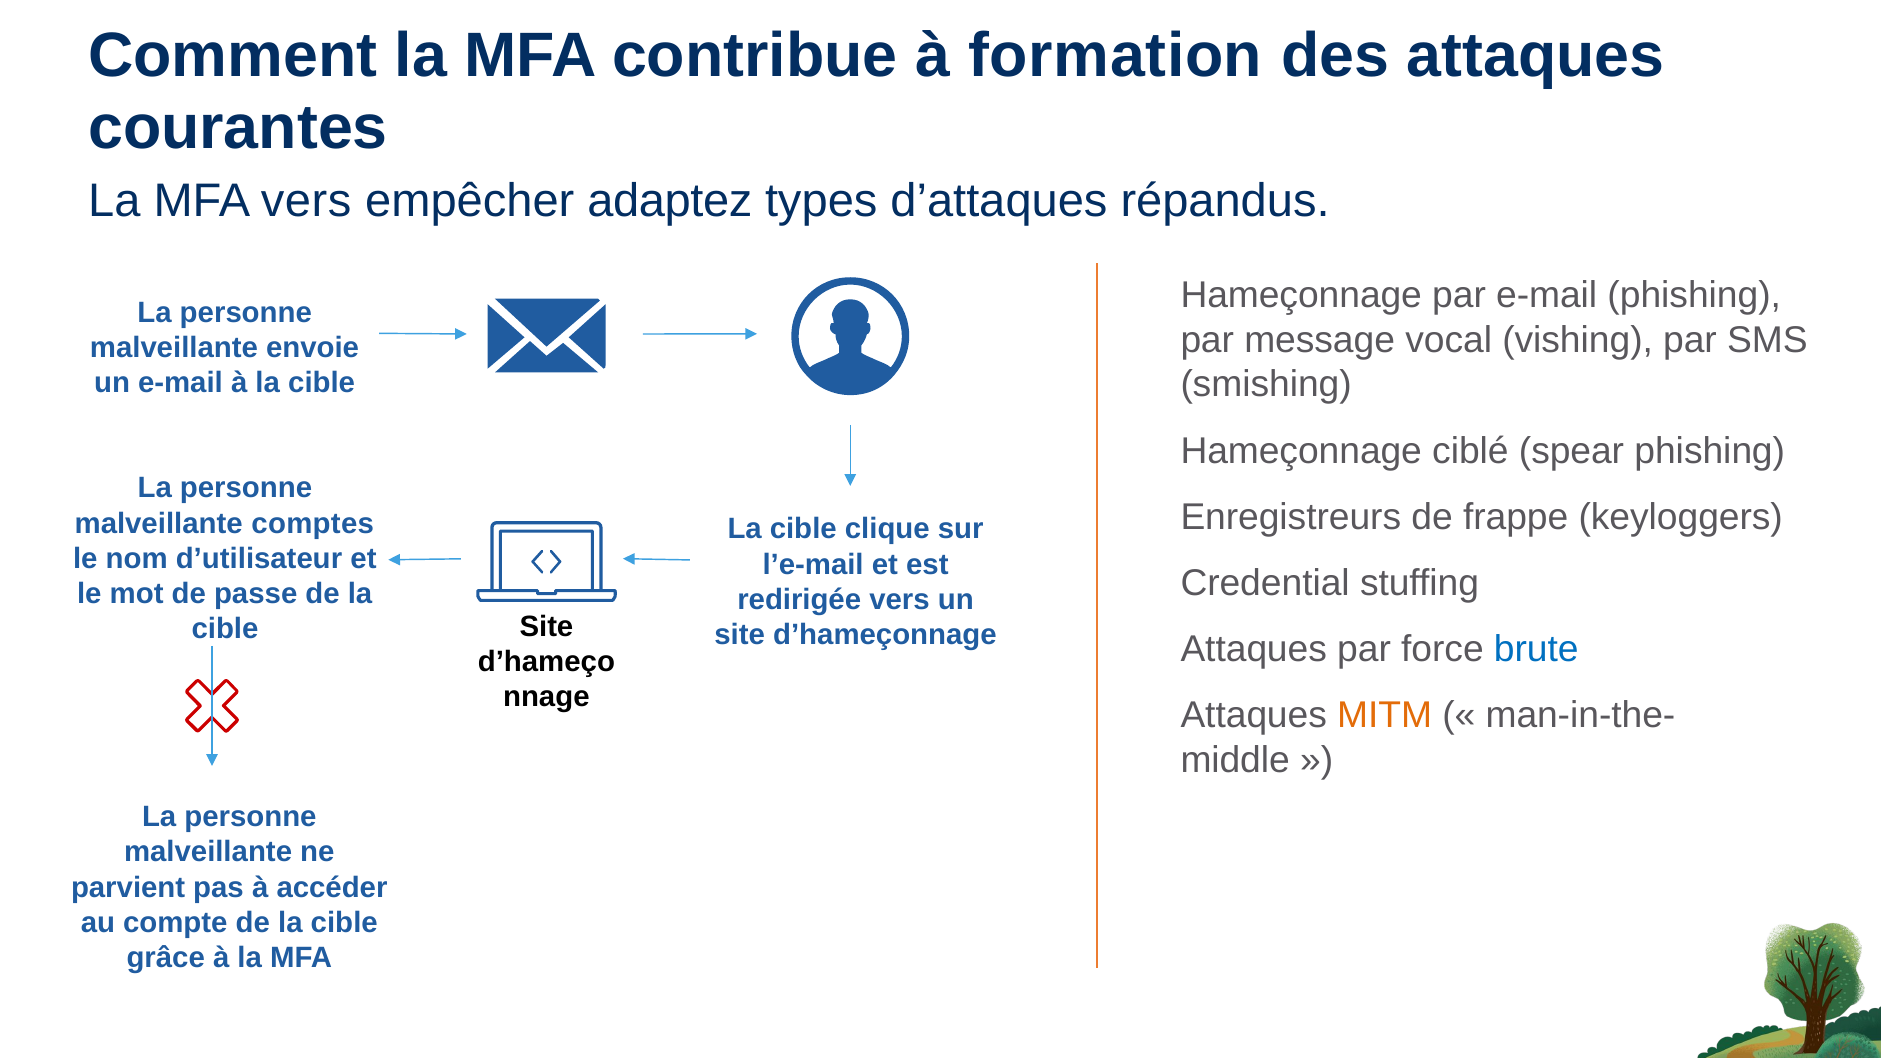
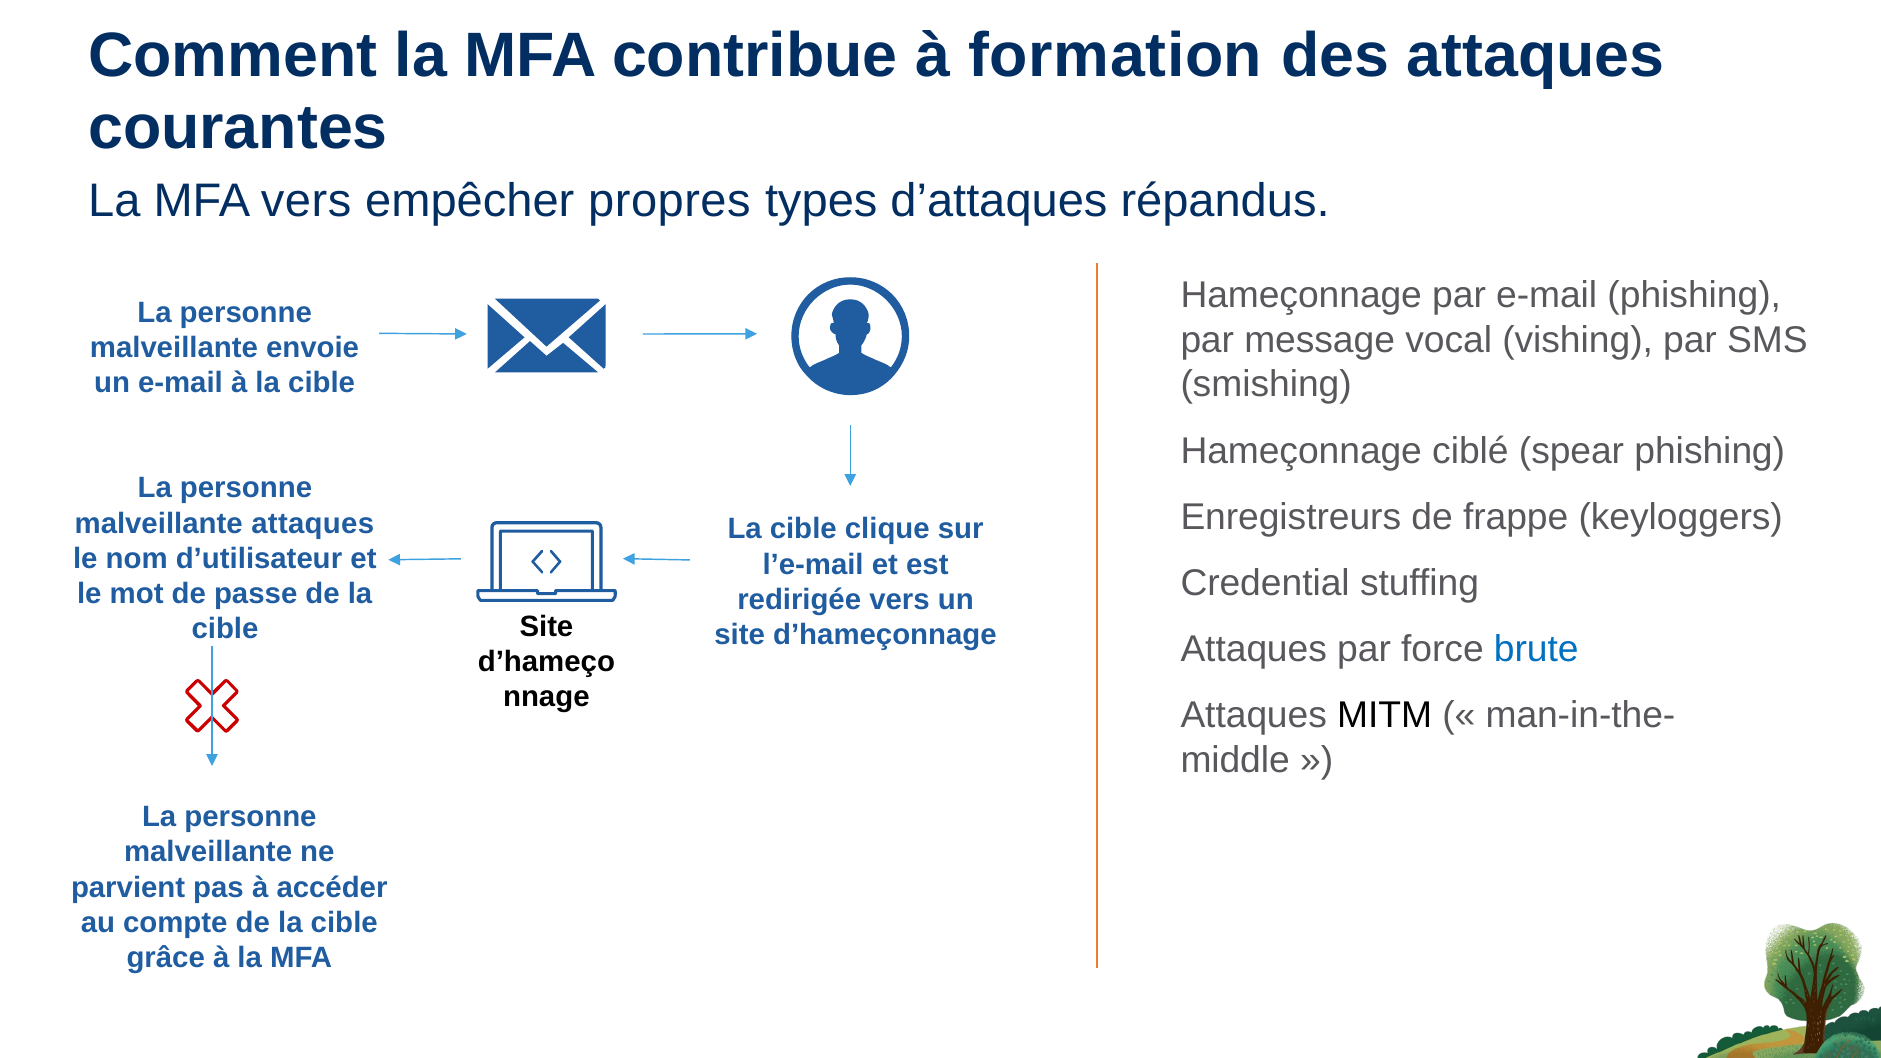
adaptez: adaptez -> propres
malveillante comptes: comptes -> attaques
MITM colour: orange -> black
